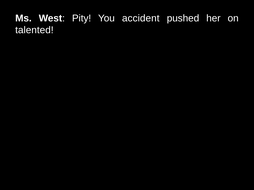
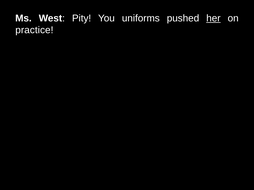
accident: accident -> uniforms
her underline: none -> present
talented: talented -> practice
